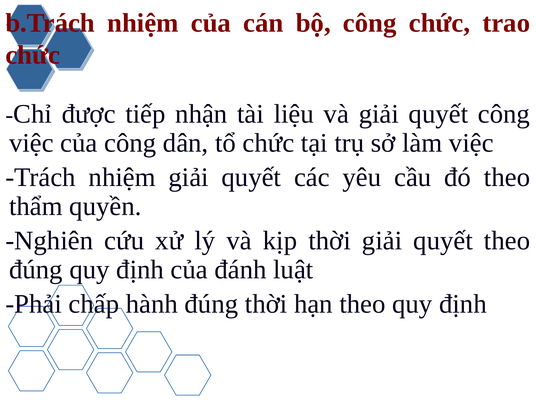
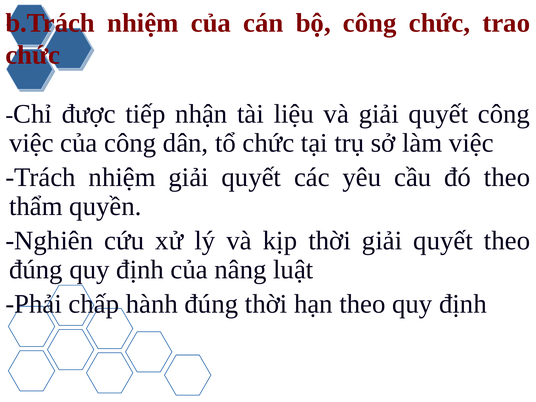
đánh: đánh -> nâng
